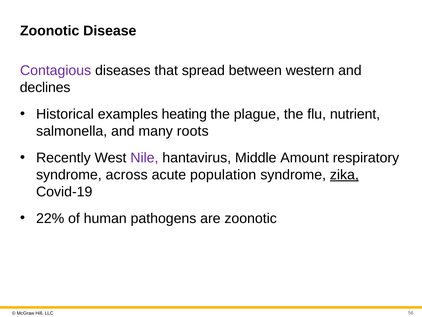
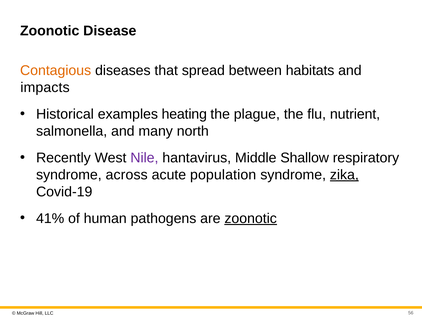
Contagious colour: purple -> orange
western: western -> habitats
declines: declines -> impacts
roots: roots -> north
Amount: Amount -> Shallow
22%: 22% -> 41%
zoonotic at (251, 218) underline: none -> present
